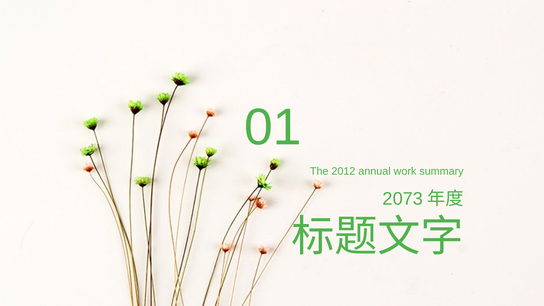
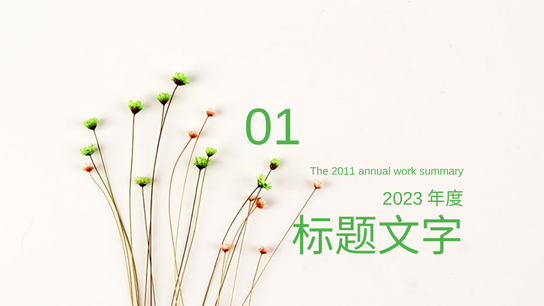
2012: 2012 -> 2011
2073: 2073 -> 2023
